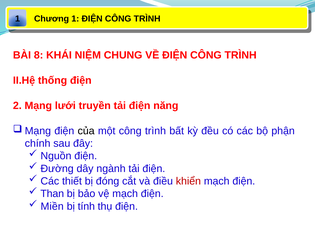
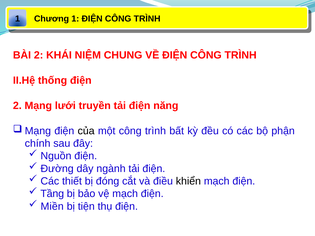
BÀI 8: 8 -> 2
khiển colour: red -> black
Than: Than -> Tầng
tính: tính -> tiện
